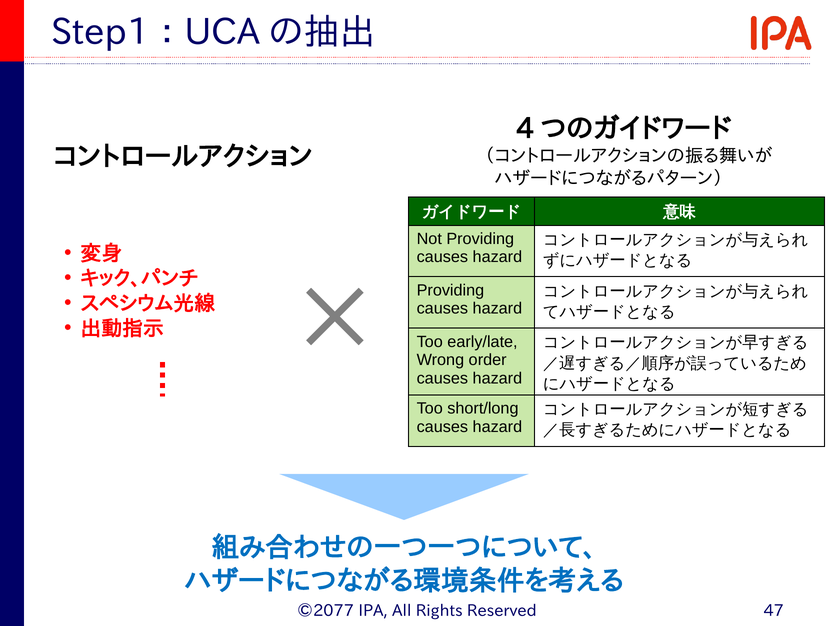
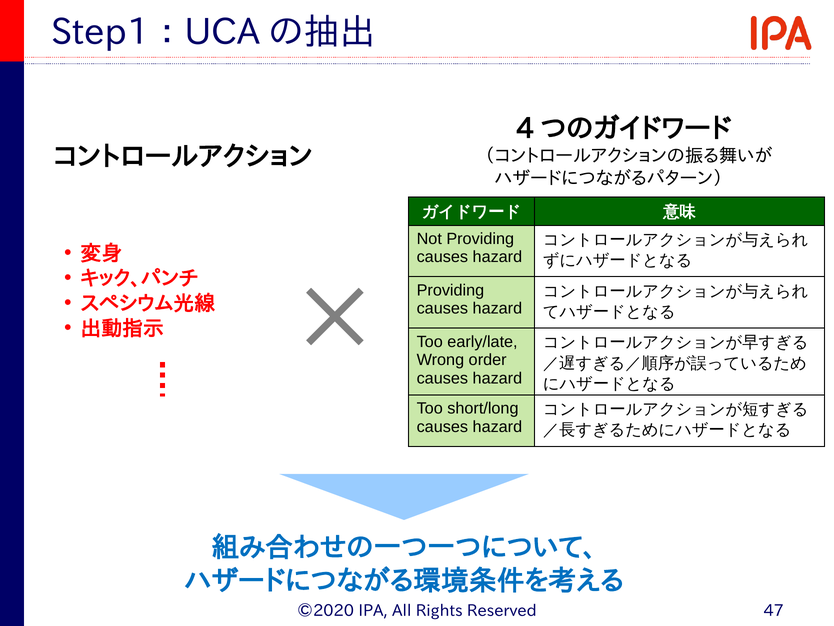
©2077: ©2077 -> ©2020
